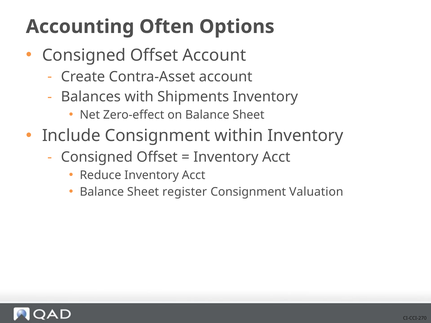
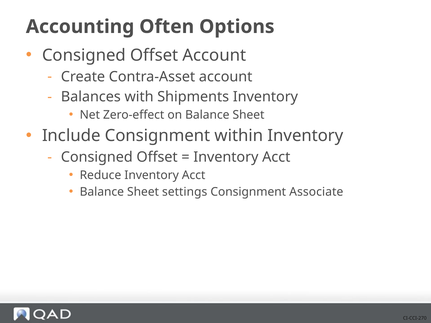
register: register -> settings
Valuation: Valuation -> Associate
